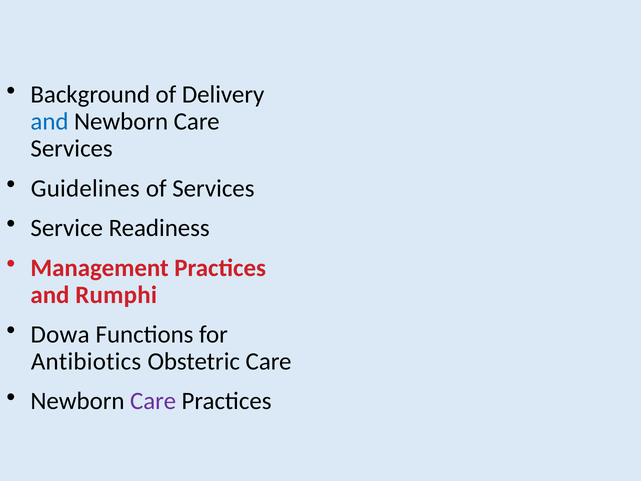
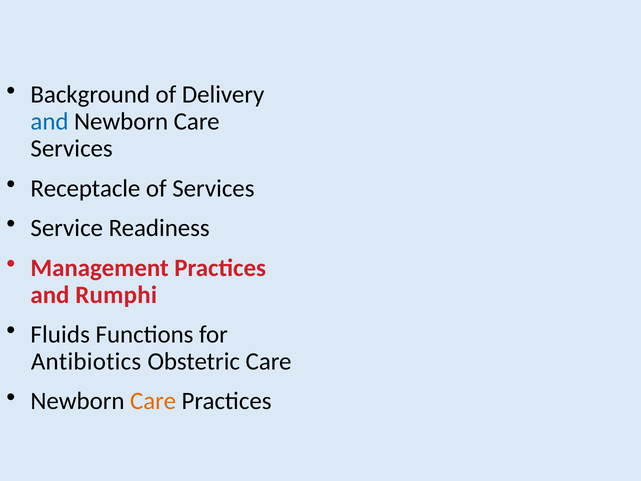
Guidelines: Guidelines -> Receptacle
Dowa: Dowa -> Fluids
Care at (153, 401) colour: purple -> orange
